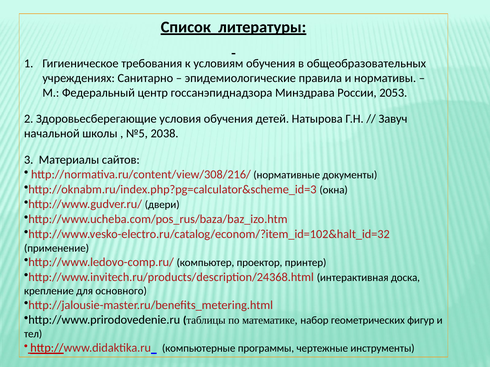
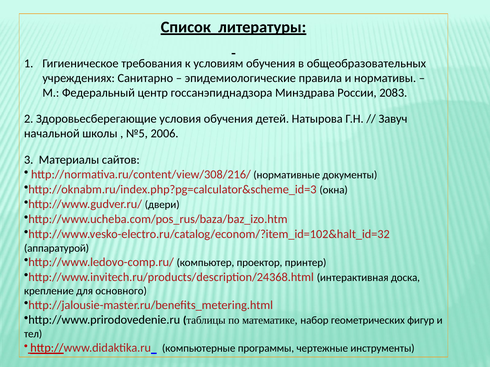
2053: 2053 -> 2083
2038: 2038 -> 2006
применение: применение -> аппаратурой
